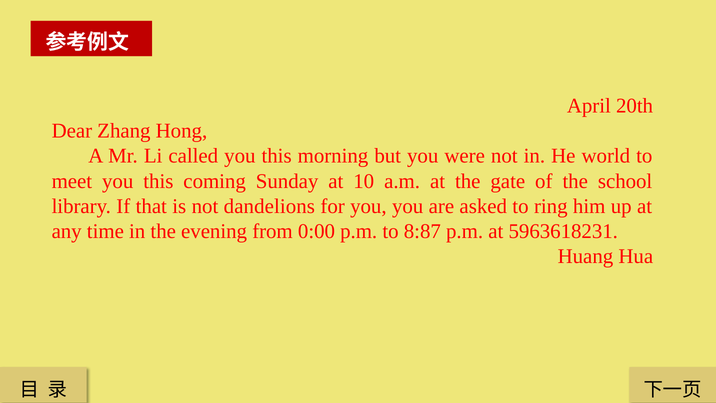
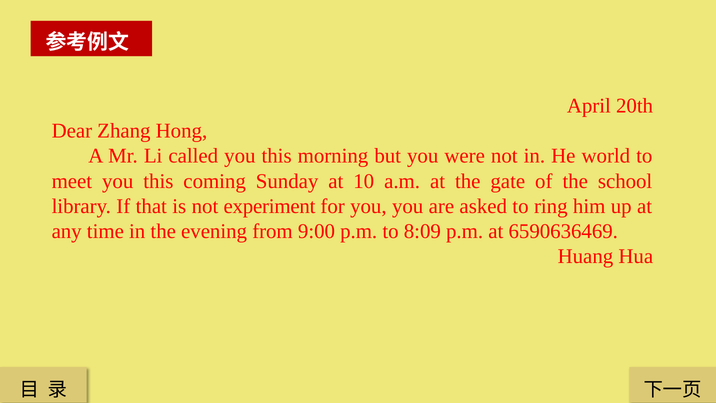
dandelions: dandelions -> experiment
0:00: 0:00 -> 9:00
8:87: 8:87 -> 8:09
5963618231: 5963618231 -> 6590636469
